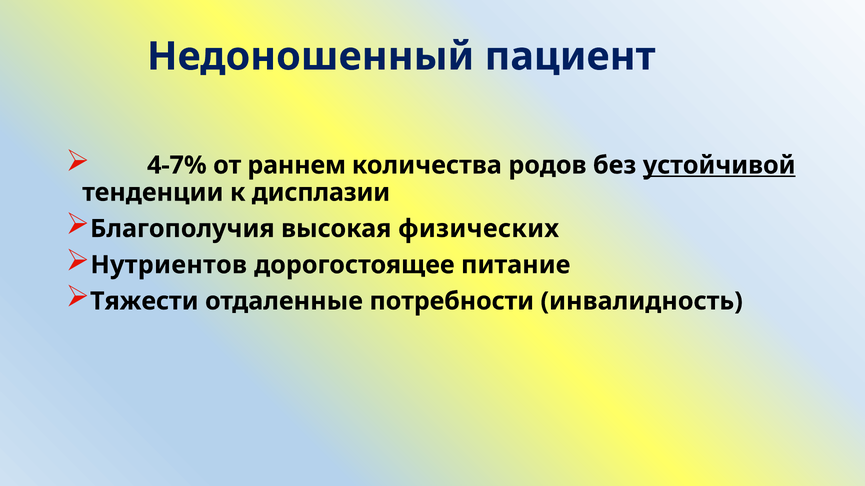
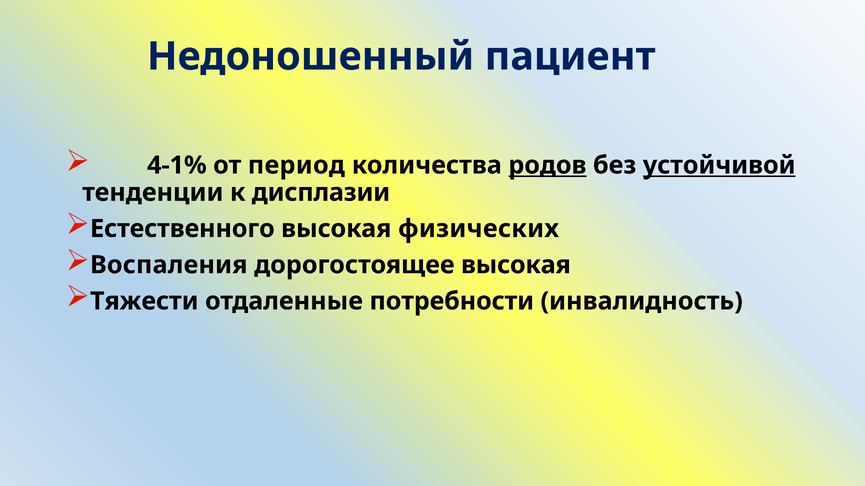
4-7%: 4-7% -> 4-1%
раннем: раннем -> период
родов underline: none -> present
Благополучия: Благополучия -> Естественного
Нутриентов: Нутриентов -> Воспаления
дорогостоящее питание: питание -> высокая
